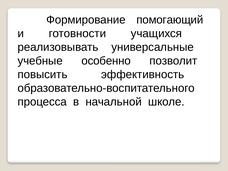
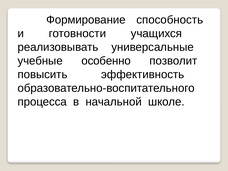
помогающий: помогающий -> способность
